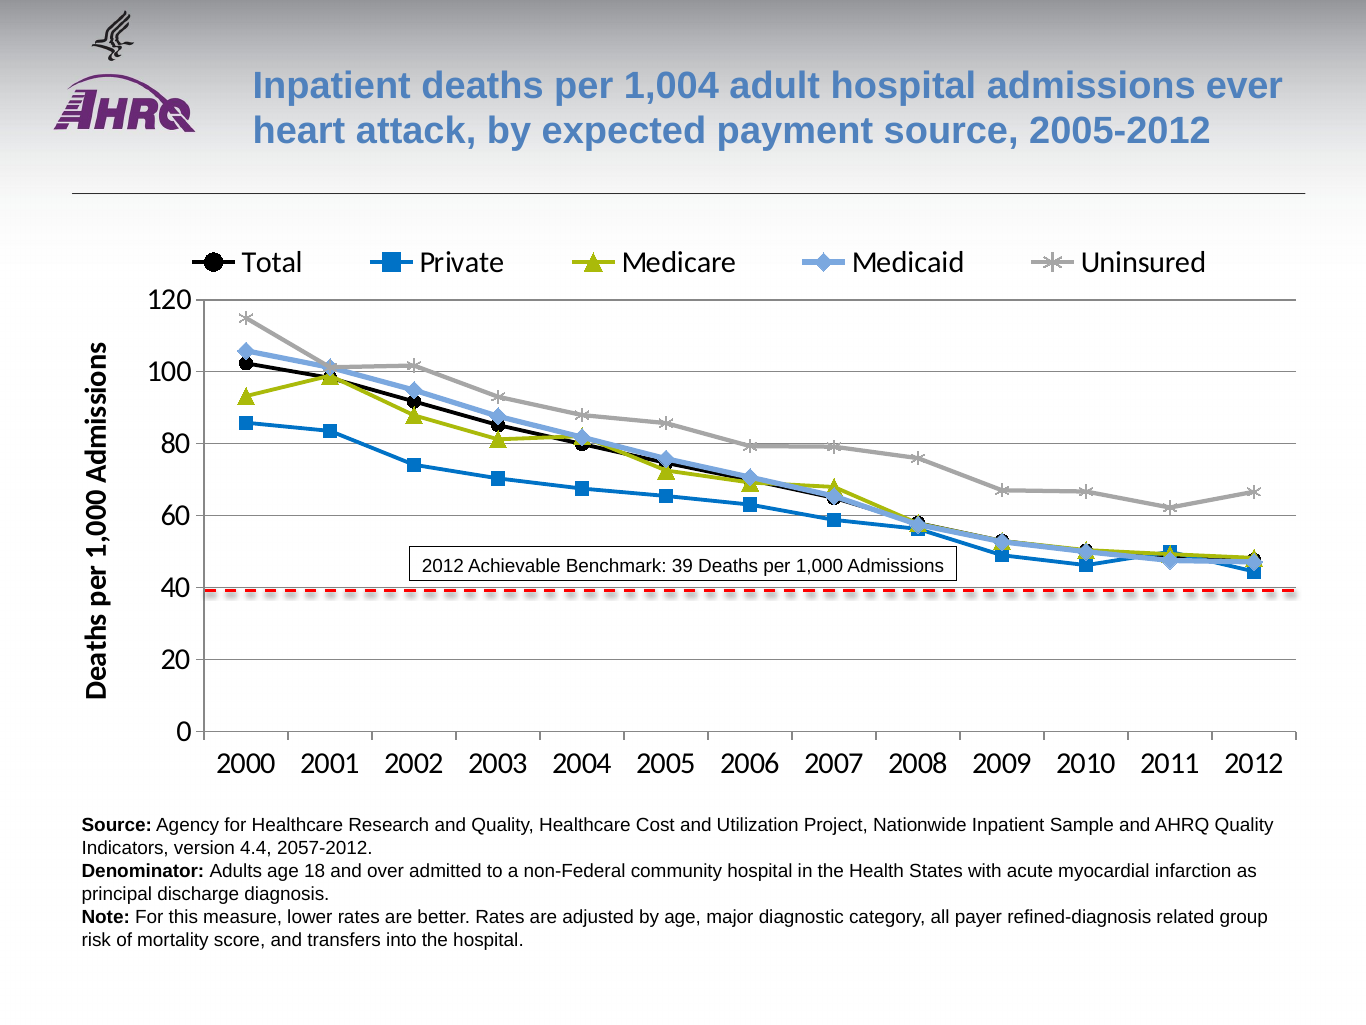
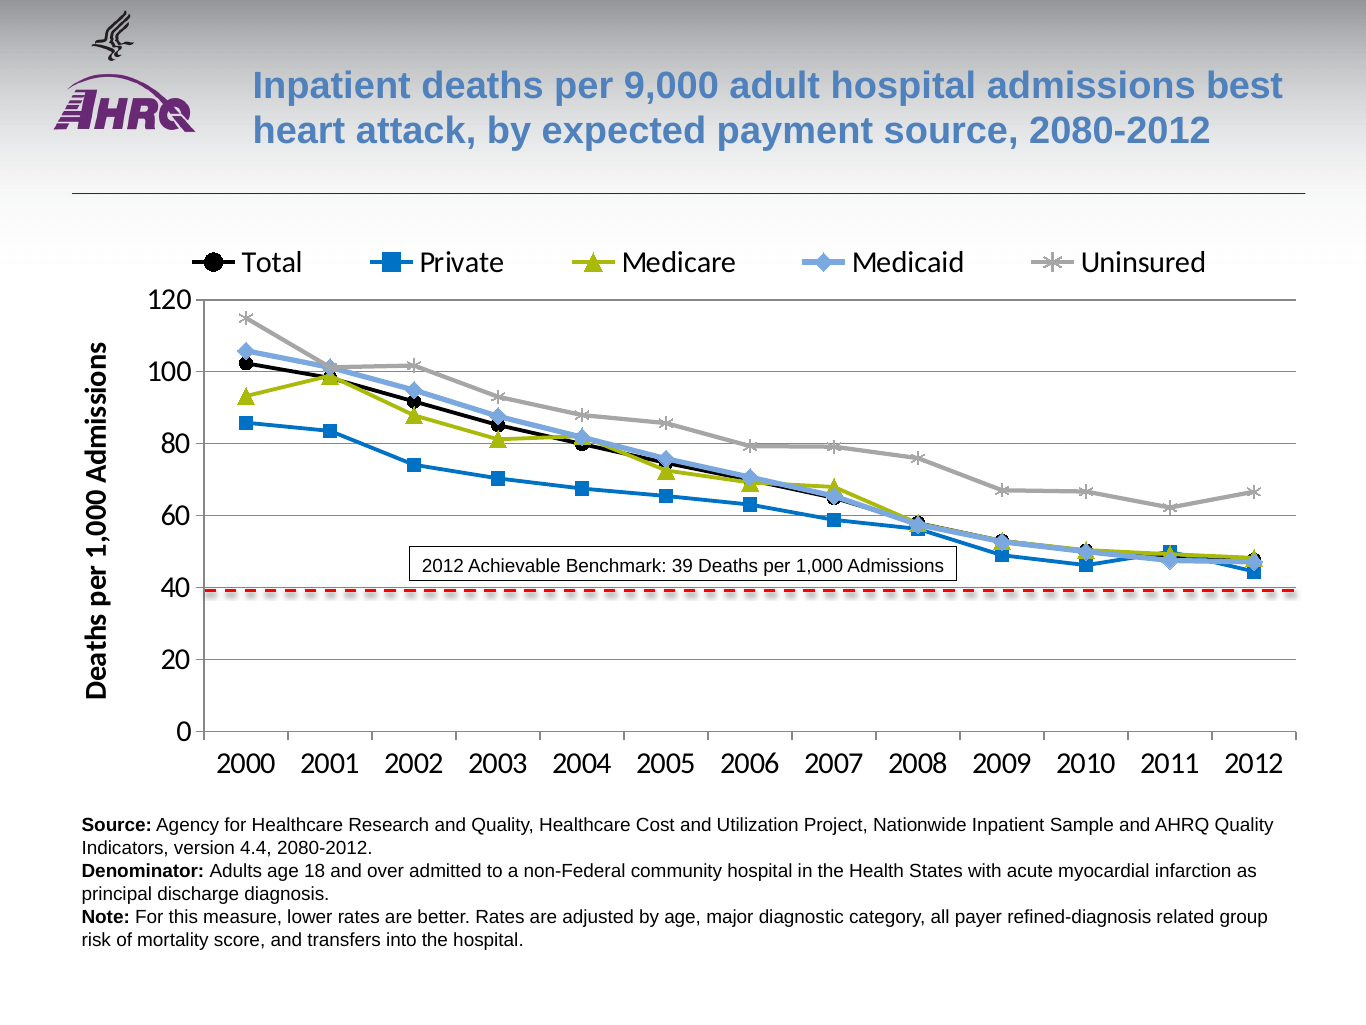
1,004: 1,004 -> 9,000
ever: ever -> best
source 2005-2012: 2005-2012 -> 2080-2012
4.4 2057-2012: 2057-2012 -> 2080-2012
